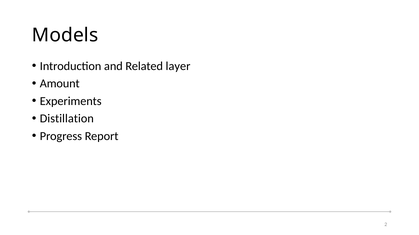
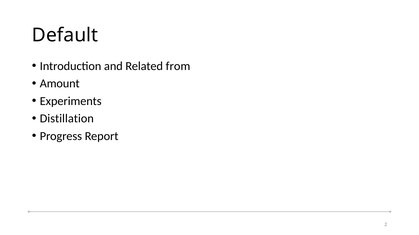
Models: Models -> Default
layer: layer -> from
